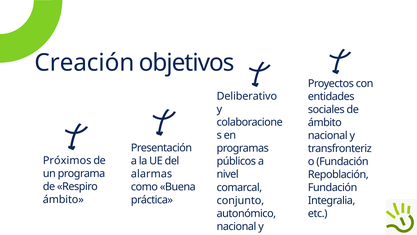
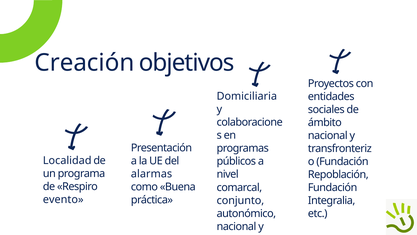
Deliberativo: Deliberativo -> Domiciliaria
Próximos: Próximos -> Localidad
ámbito at (63, 199): ámbito -> evento
